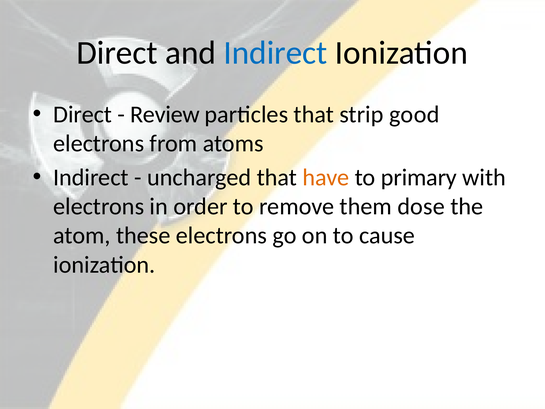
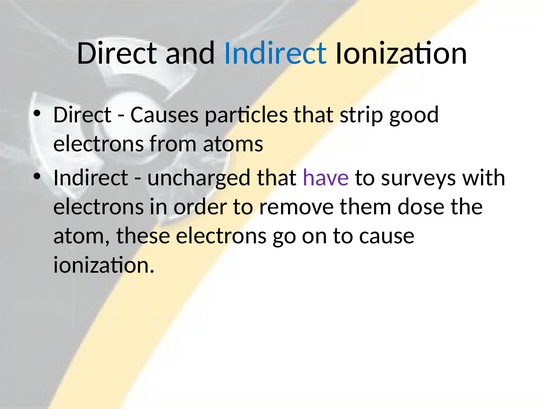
Review: Review -> Causes
have colour: orange -> purple
primary: primary -> surveys
